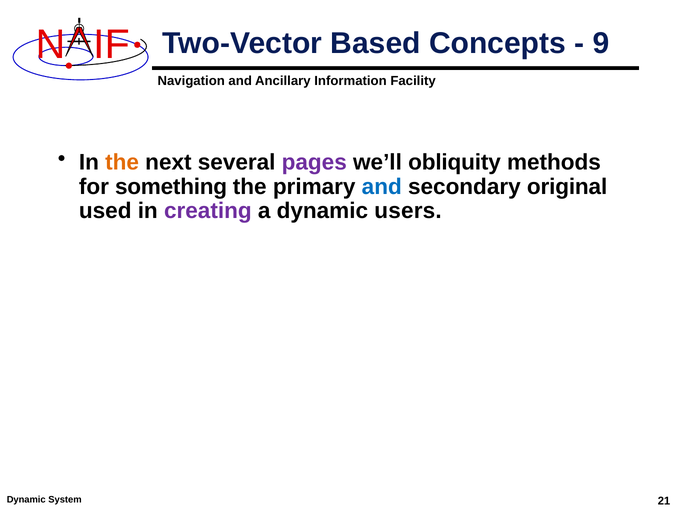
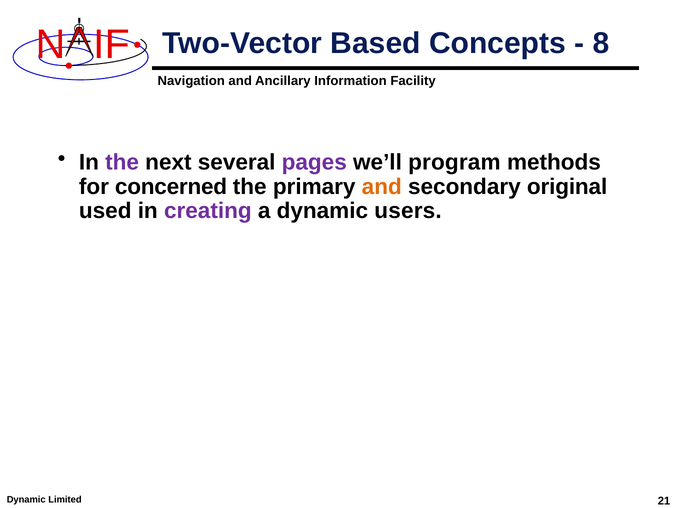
9: 9 -> 8
the at (122, 162) colour: orange -> purple
obliquity: obliquity -> program
something: something -> concerned
and at (382, 187) colour: blue -> orange
System: System -> Limited
